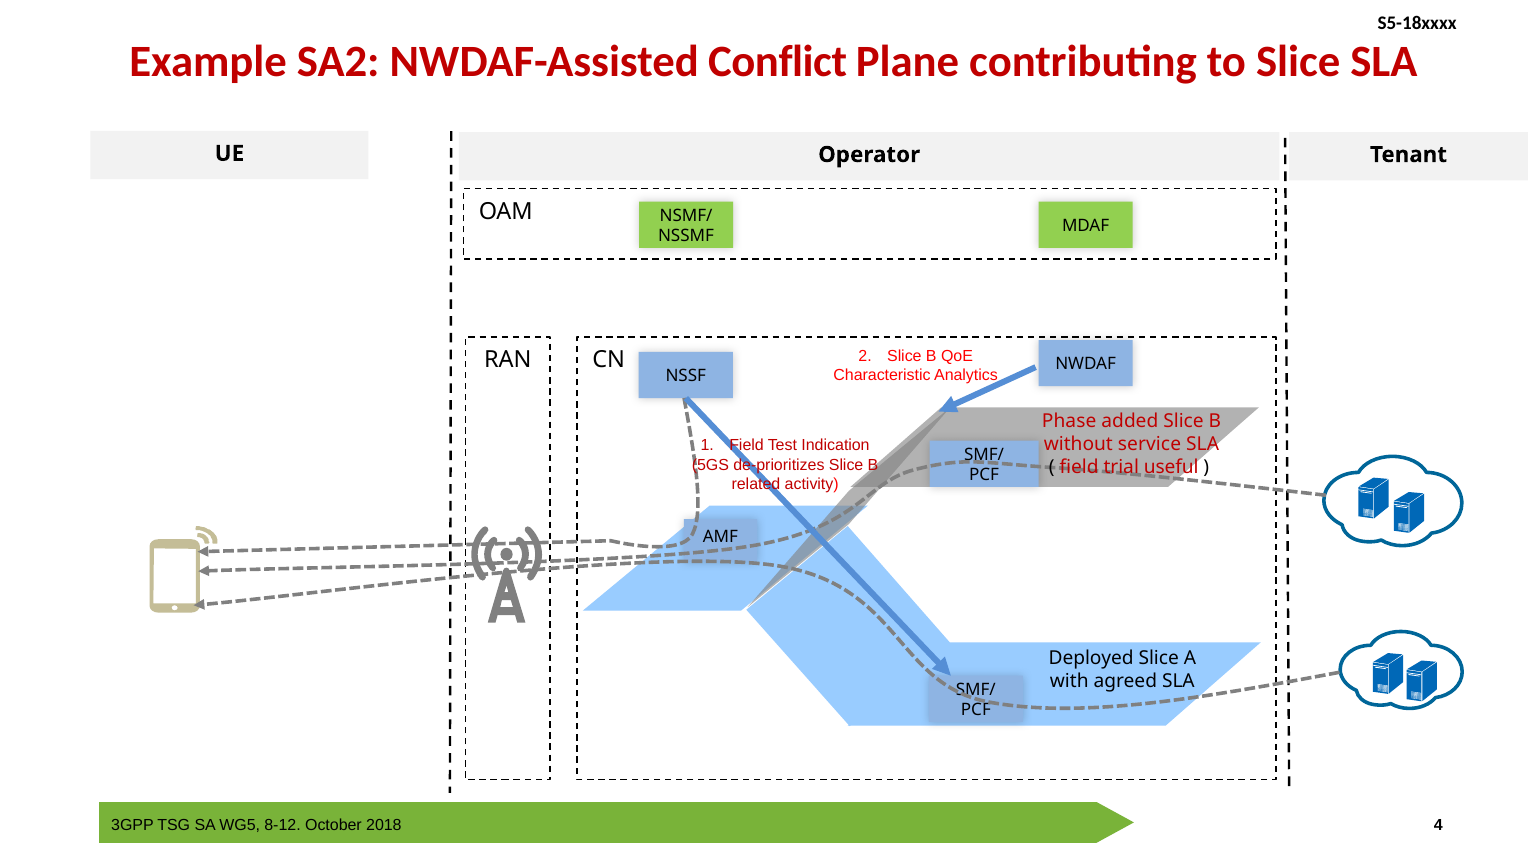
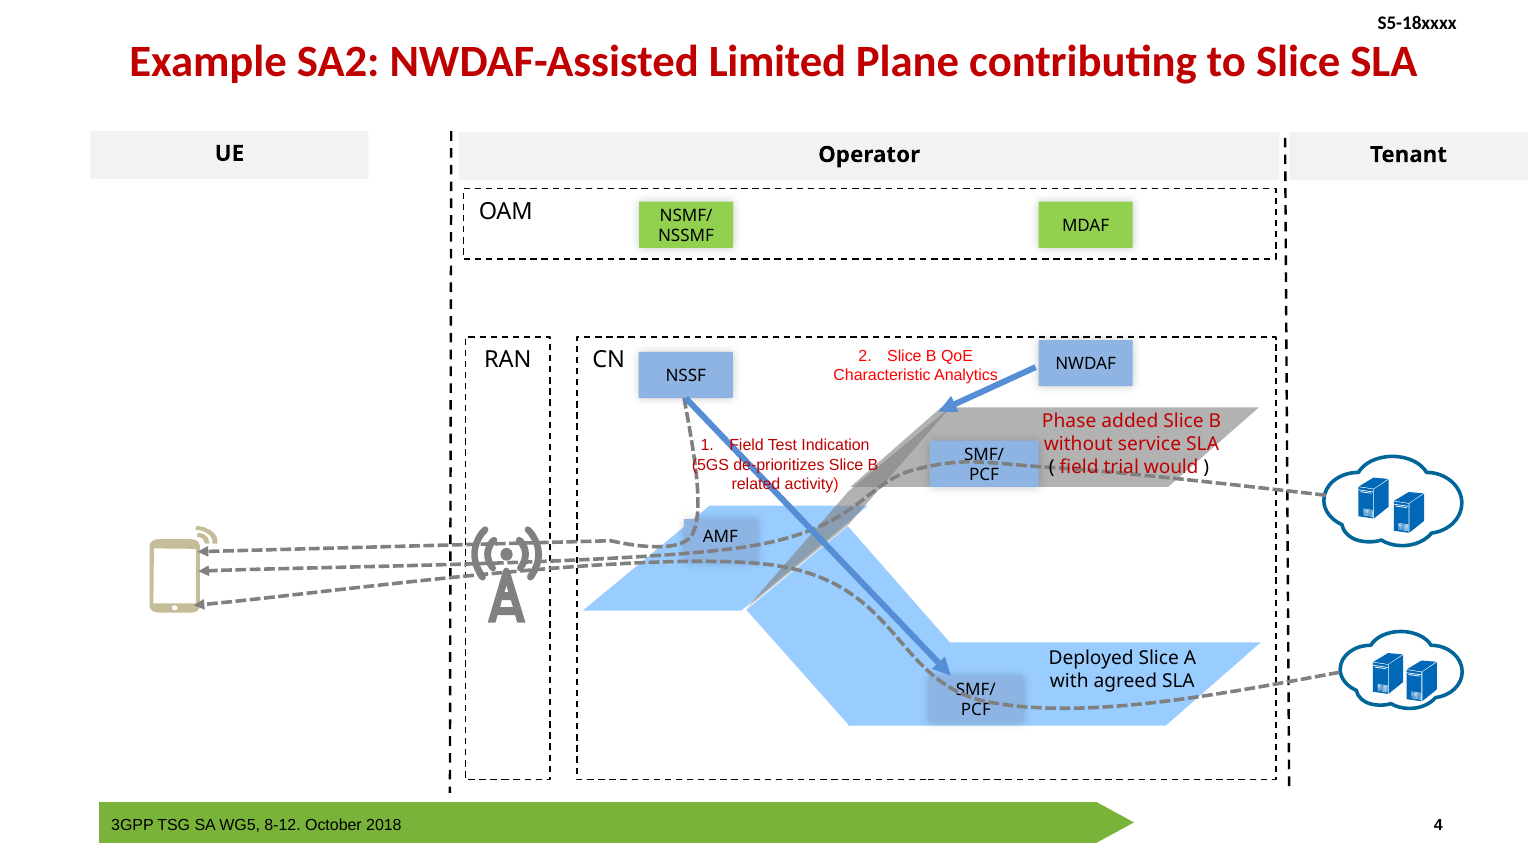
Conflict: Conflict -> Limited
useful: useful -> would
